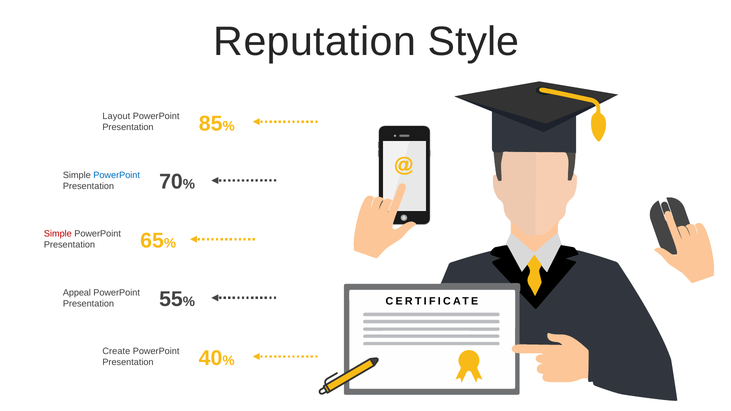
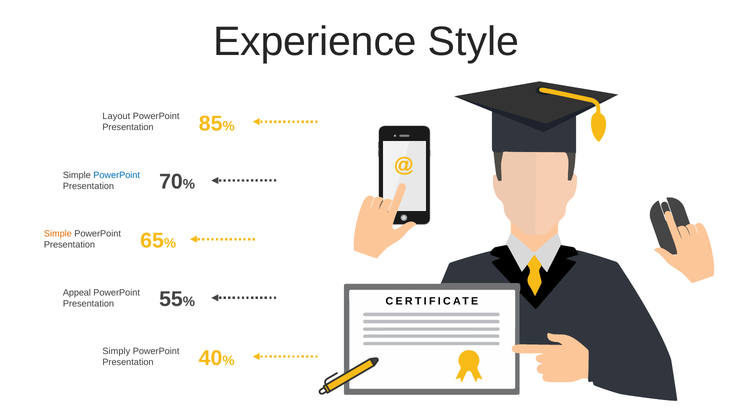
Reputation: Reputation -> Experience
Simple at (58, 234) colour: red -> orange
Create: Create -> Simply
